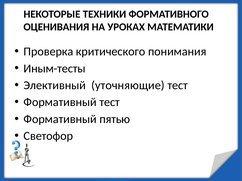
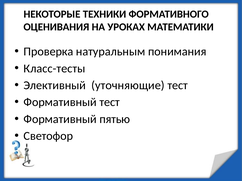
критического: критического -> натуральным
Иным-тесты: Иным-тесты -> Класс-тесты
